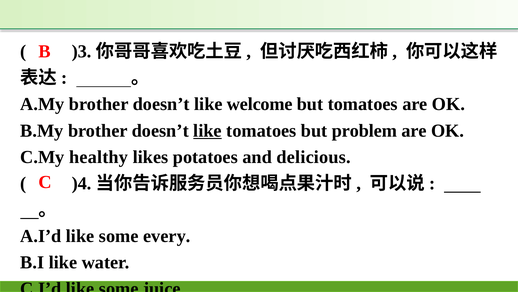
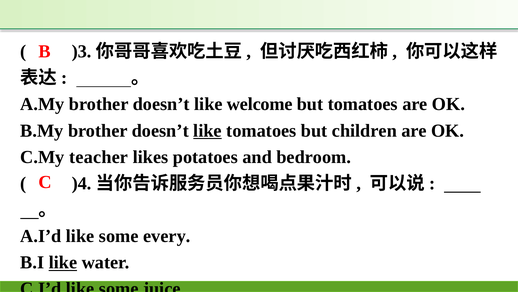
problem: problem -> children
healthy: healthy -> teacher
delicious: delicious -> bedroom
like at (63, 262) underline: none -> present
